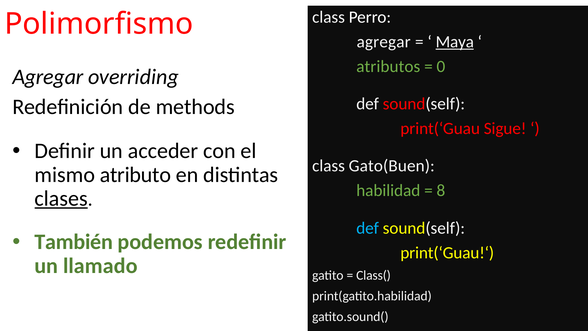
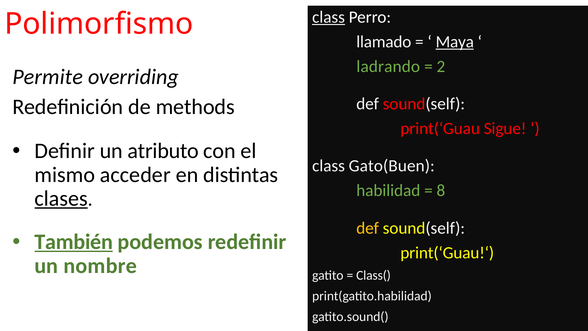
class at (329, 17) underline: none -> present
agregar at (384, 42): agregar -> llamado
atributos: atributos -> ladrando
0: 0 -> 2
Agregar at (48, 77): Agregar -> Permite
acceder: acceder -> atributo
atributo: atributo -> acceder
def at (368, 228) colour: light blue -> yellow
También underline: none -> present
llamado: llamado -> nombre
